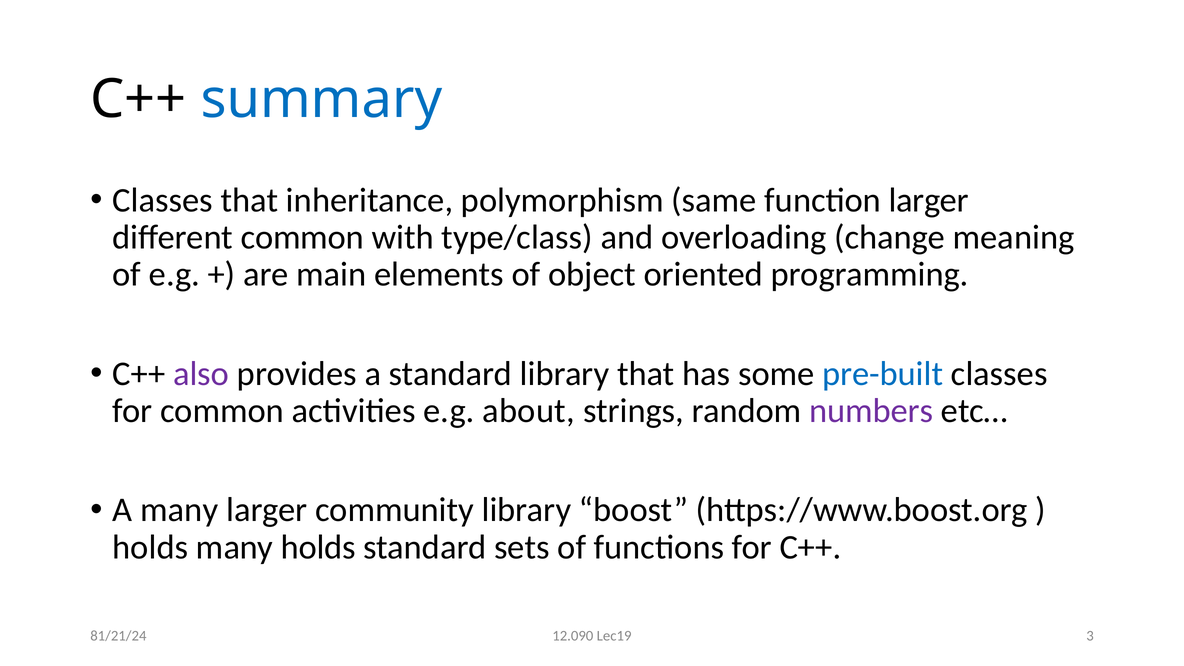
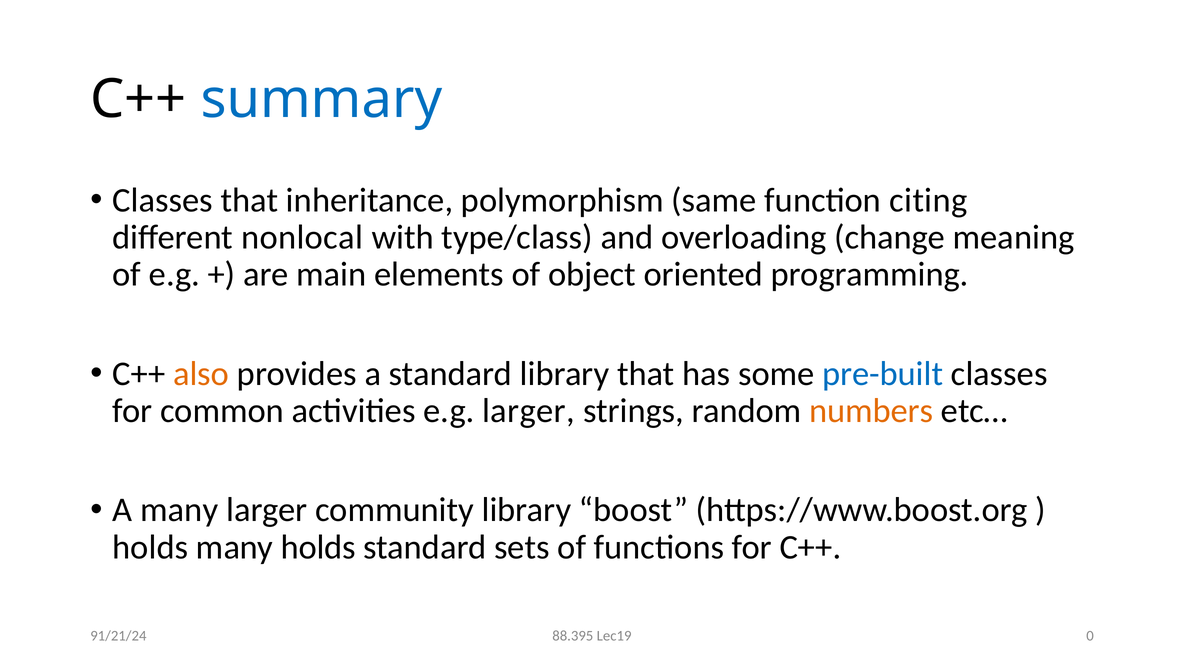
function larger: larger -> citing
different common: common -> nonlocal
also colour: purple -> orange
e.g about: about -> larger
numbers colour: purple -> orange
12.090: 12.090 -> 88.395
3: 3 -> 0
81/21/24: 81/21/24 -> 91/21/24
